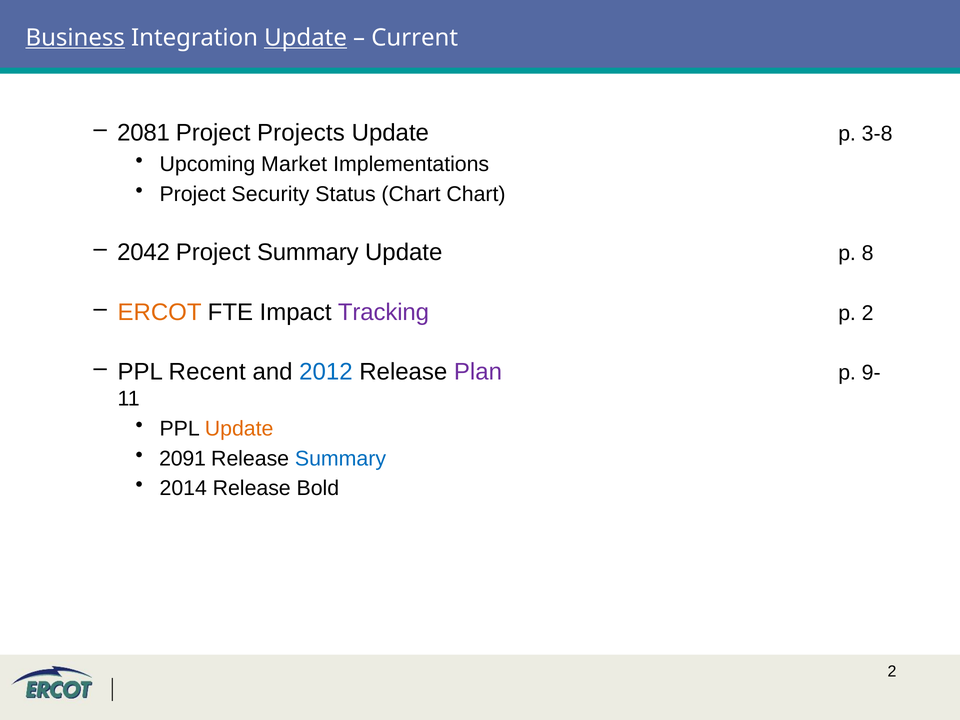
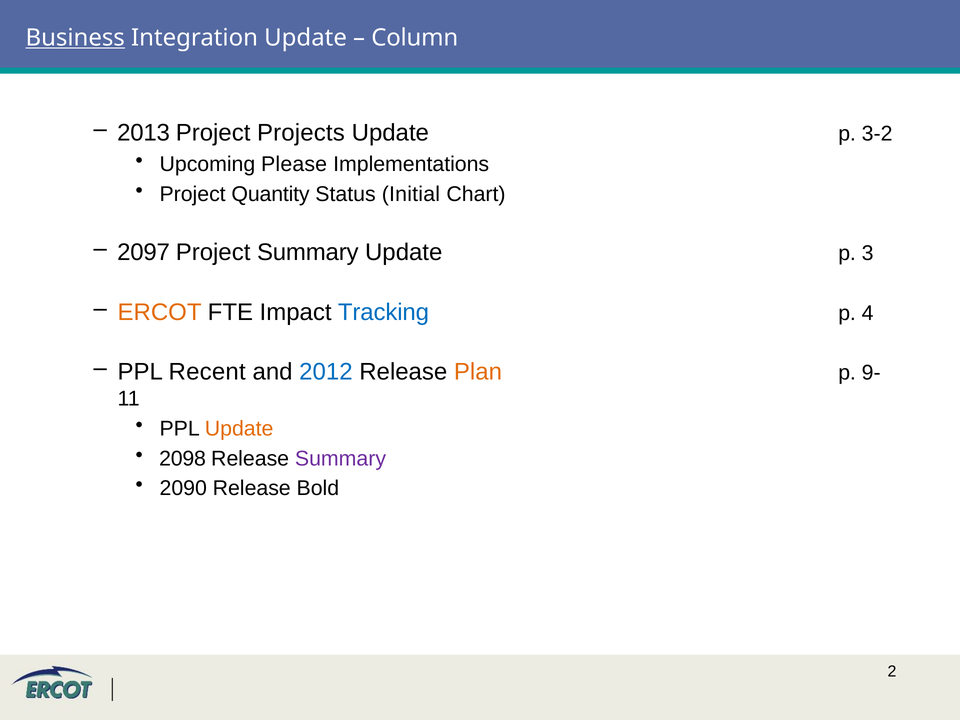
Update at (306, 38) underline: present -> none
Current: Current -> Column
2081: 2081 -> 2013
3-8: 3-8 -> 3-2
Market: Market -> Please
Security: Security -> Quantity
Status Chart: Chart -> Initial
2042: 2042 -> 2097
8: 8 -> 3
Tracking colour: purple -> blue
p 2: 2 -> 4
Plan colour: purple -> orange
2091: 2091 -> 2098
Summary at (341, 459) colour: blue -> purple
2014: 2014 -> 2090
